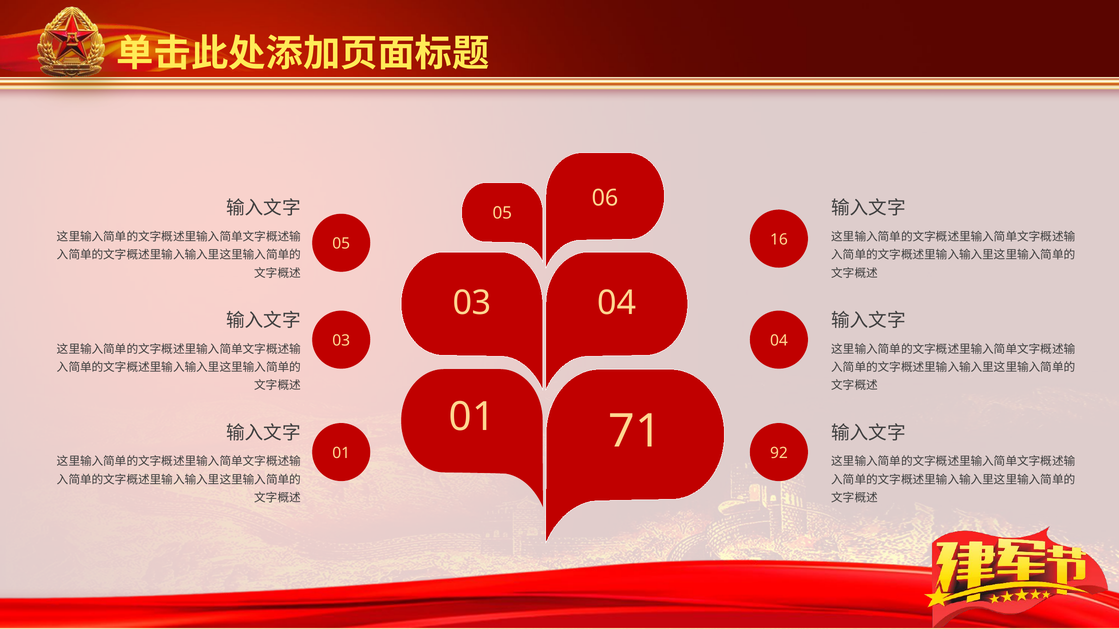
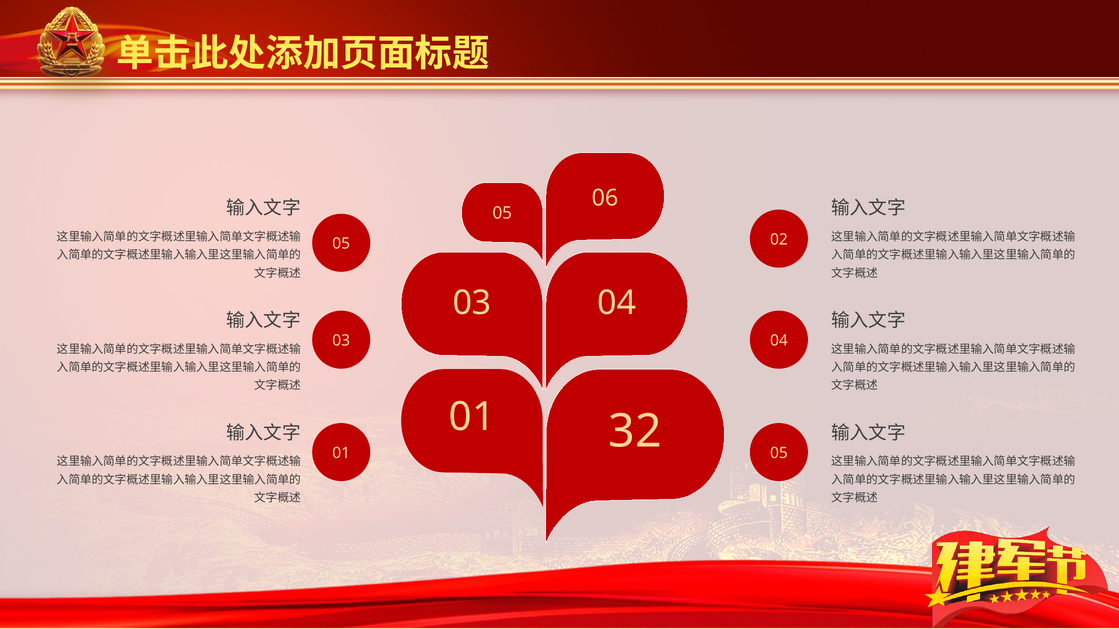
16: 16 -> 02
71: 71 -> 32
01 92: 92 -> 05
